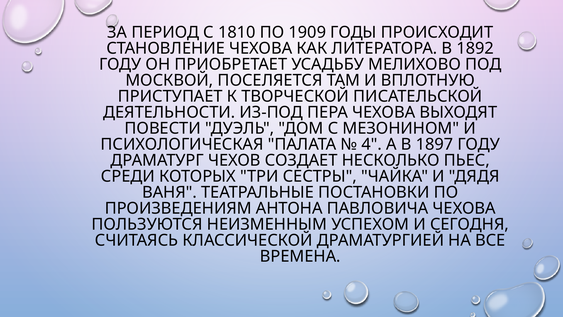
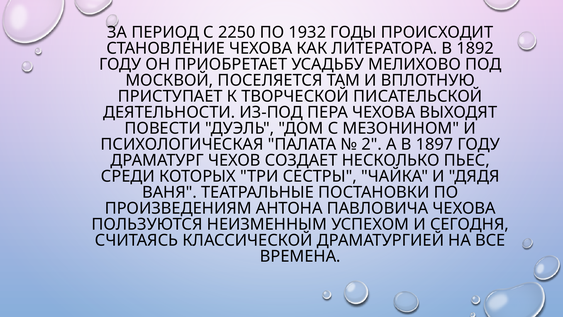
1810: 1810 -> 2250
1909: 1909 -> 1932
4: 4 -> 2
